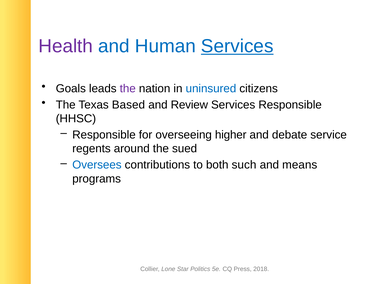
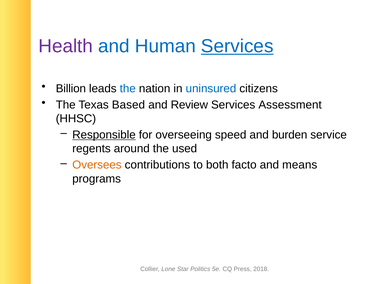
Goals: Goals -> Billion
the at (128, 88) colour: purple -> blue
Services Responsible: Responsible -> Assessment
Responsible at (104, 135) underline: none -> present
higher: higher -> speed
debate: debate -> burden
sued: sued -> used
Oversees colour: blue -> orange
such: such -> facto
